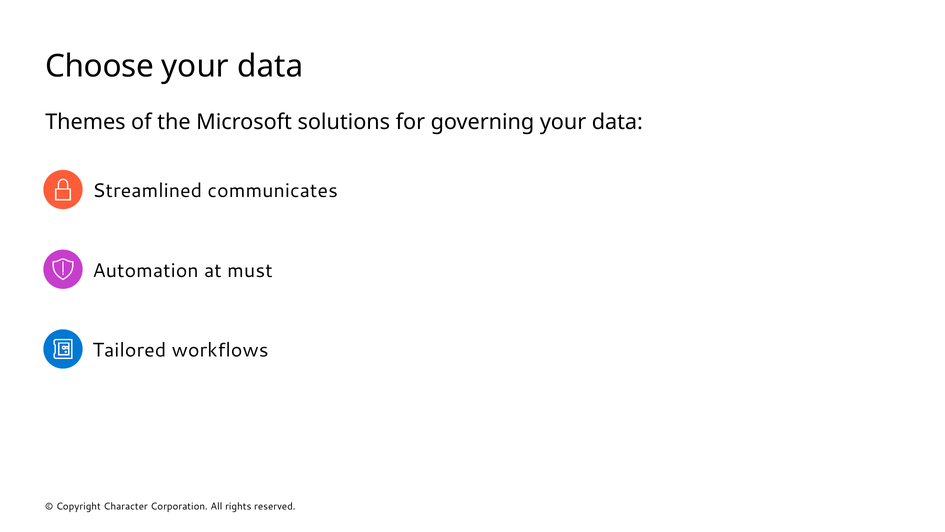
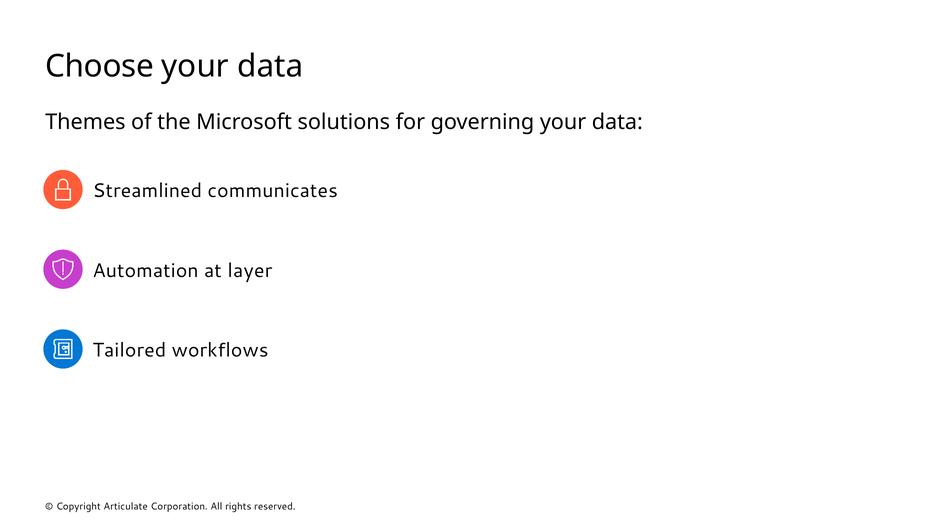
must: must -> layer
Character: Character -> Articulate
